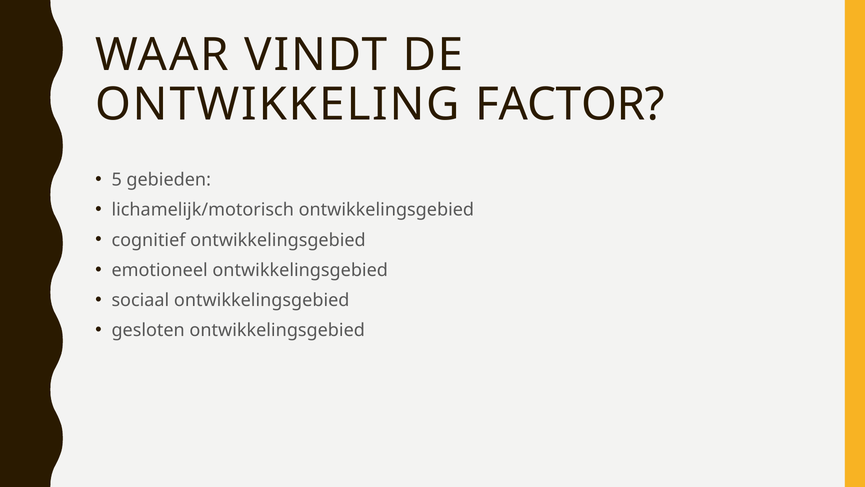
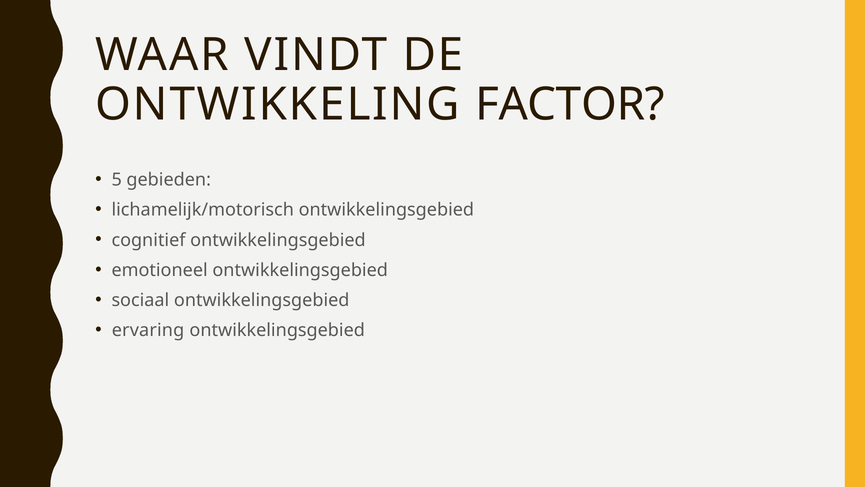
gesloten: gesloten -> ervaring
